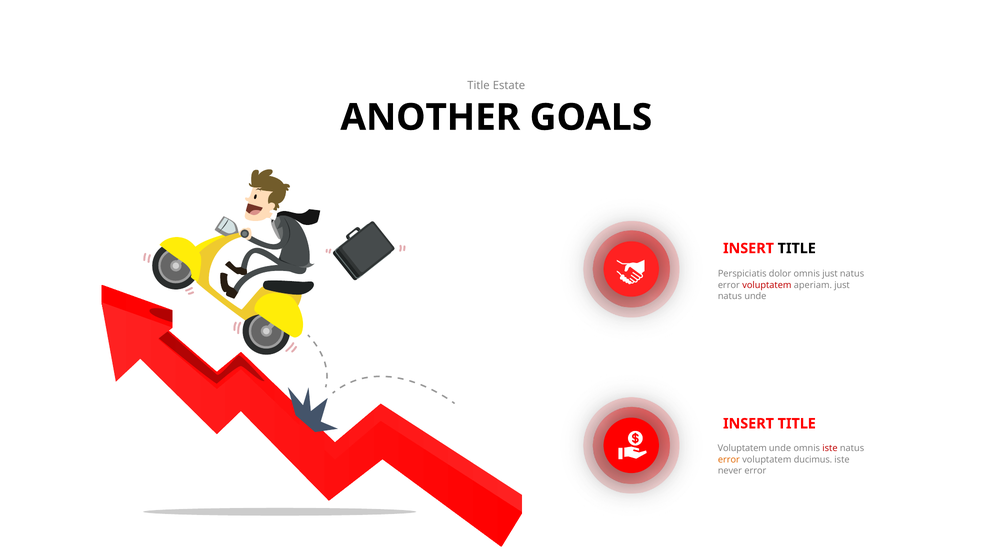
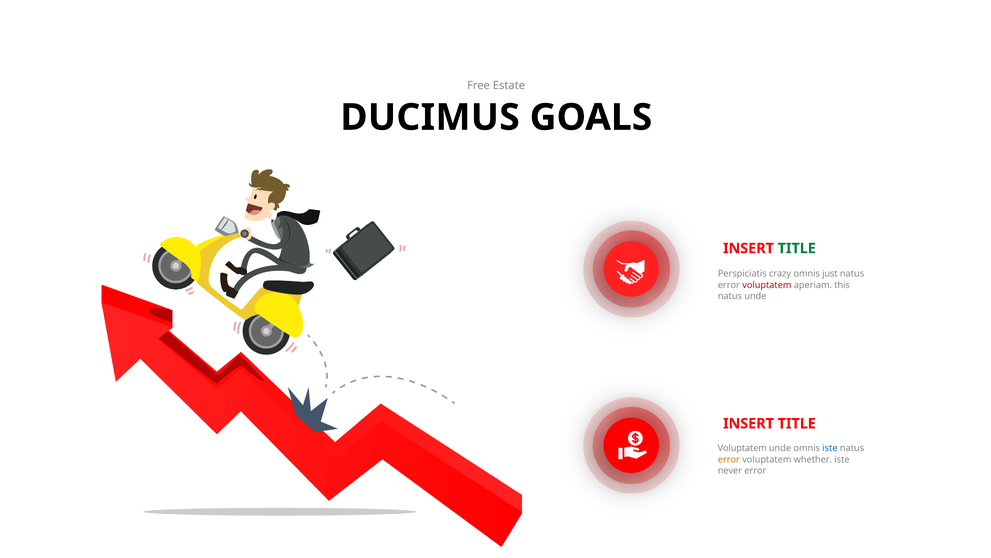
Title at (478, 85): Title -> Free
ANOTHER: ANOTHER -> DUCIMUS
TITLE at (797, 248) colour: black -> green
dolor: dolor -> crazy
aperiam just: just -> this
iste at (830, 448) colour: red -> blue
ducimus: ducimus -> whether
